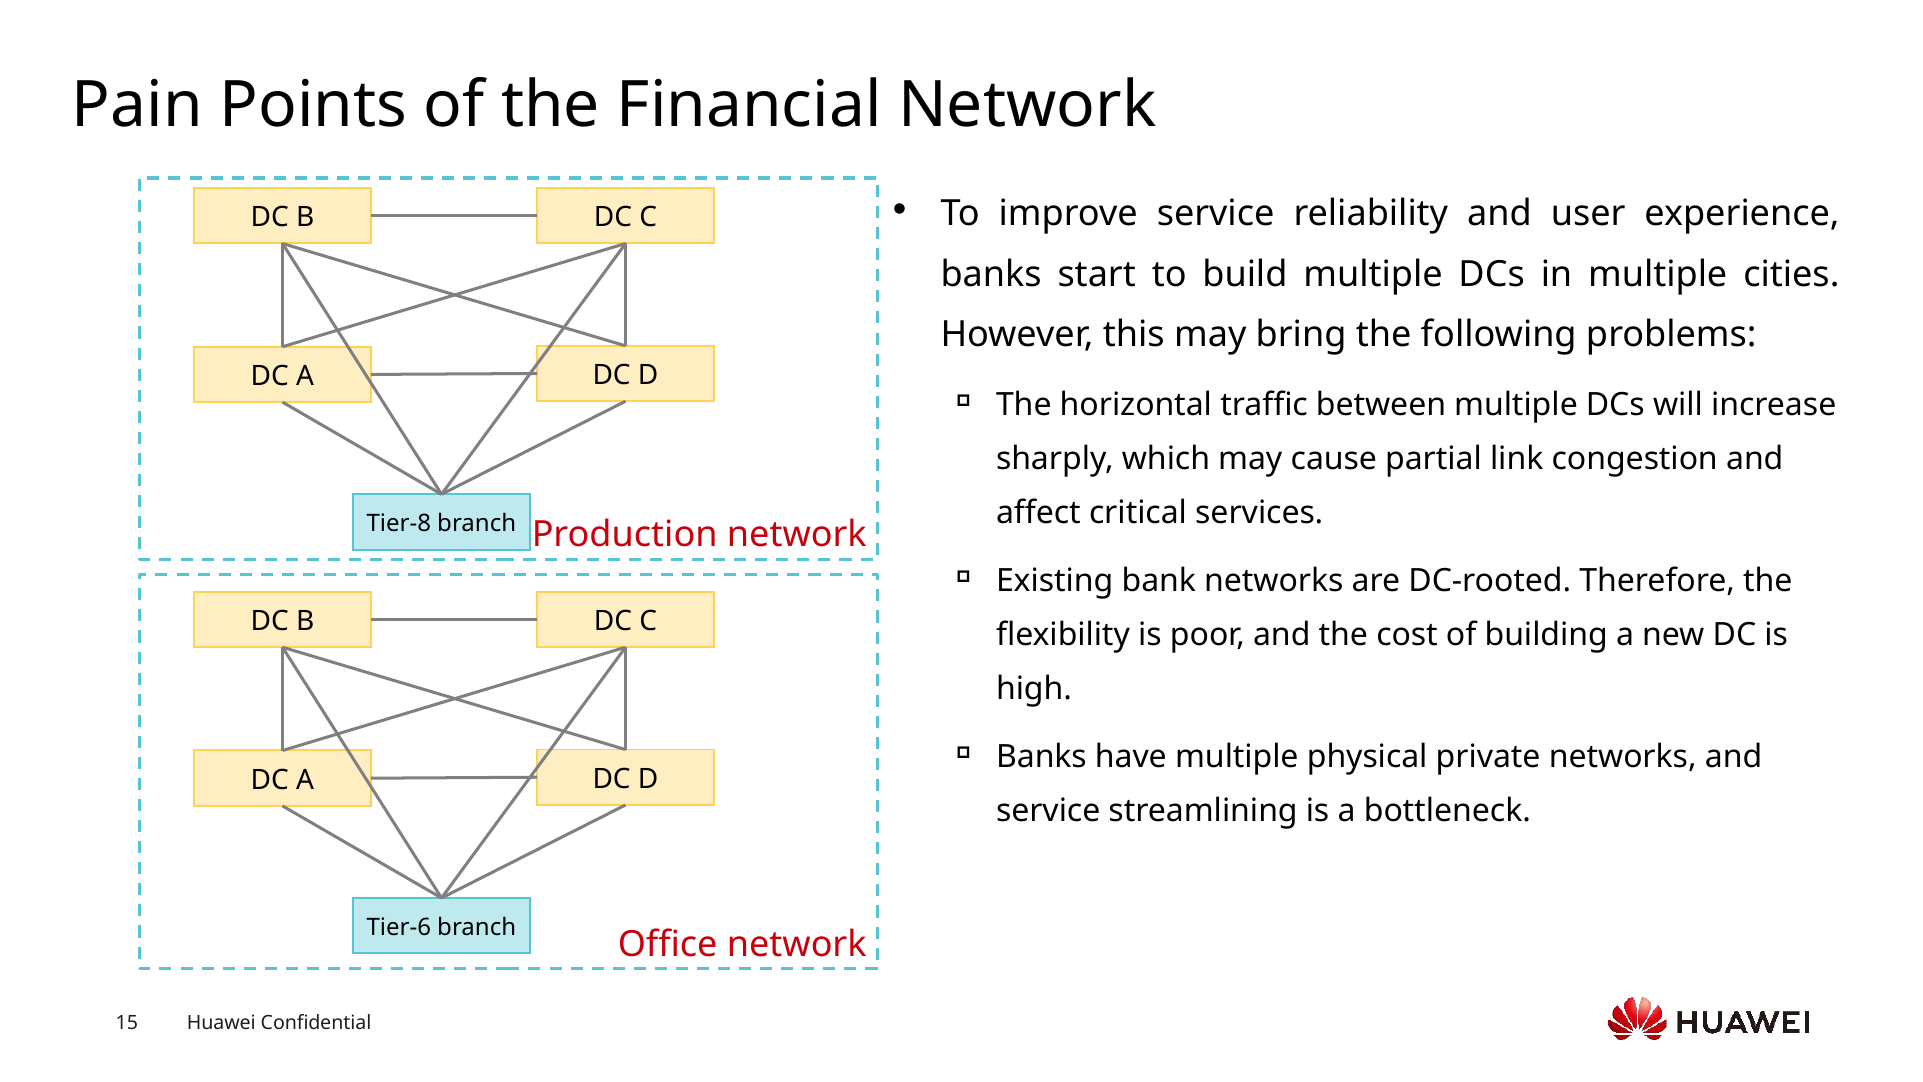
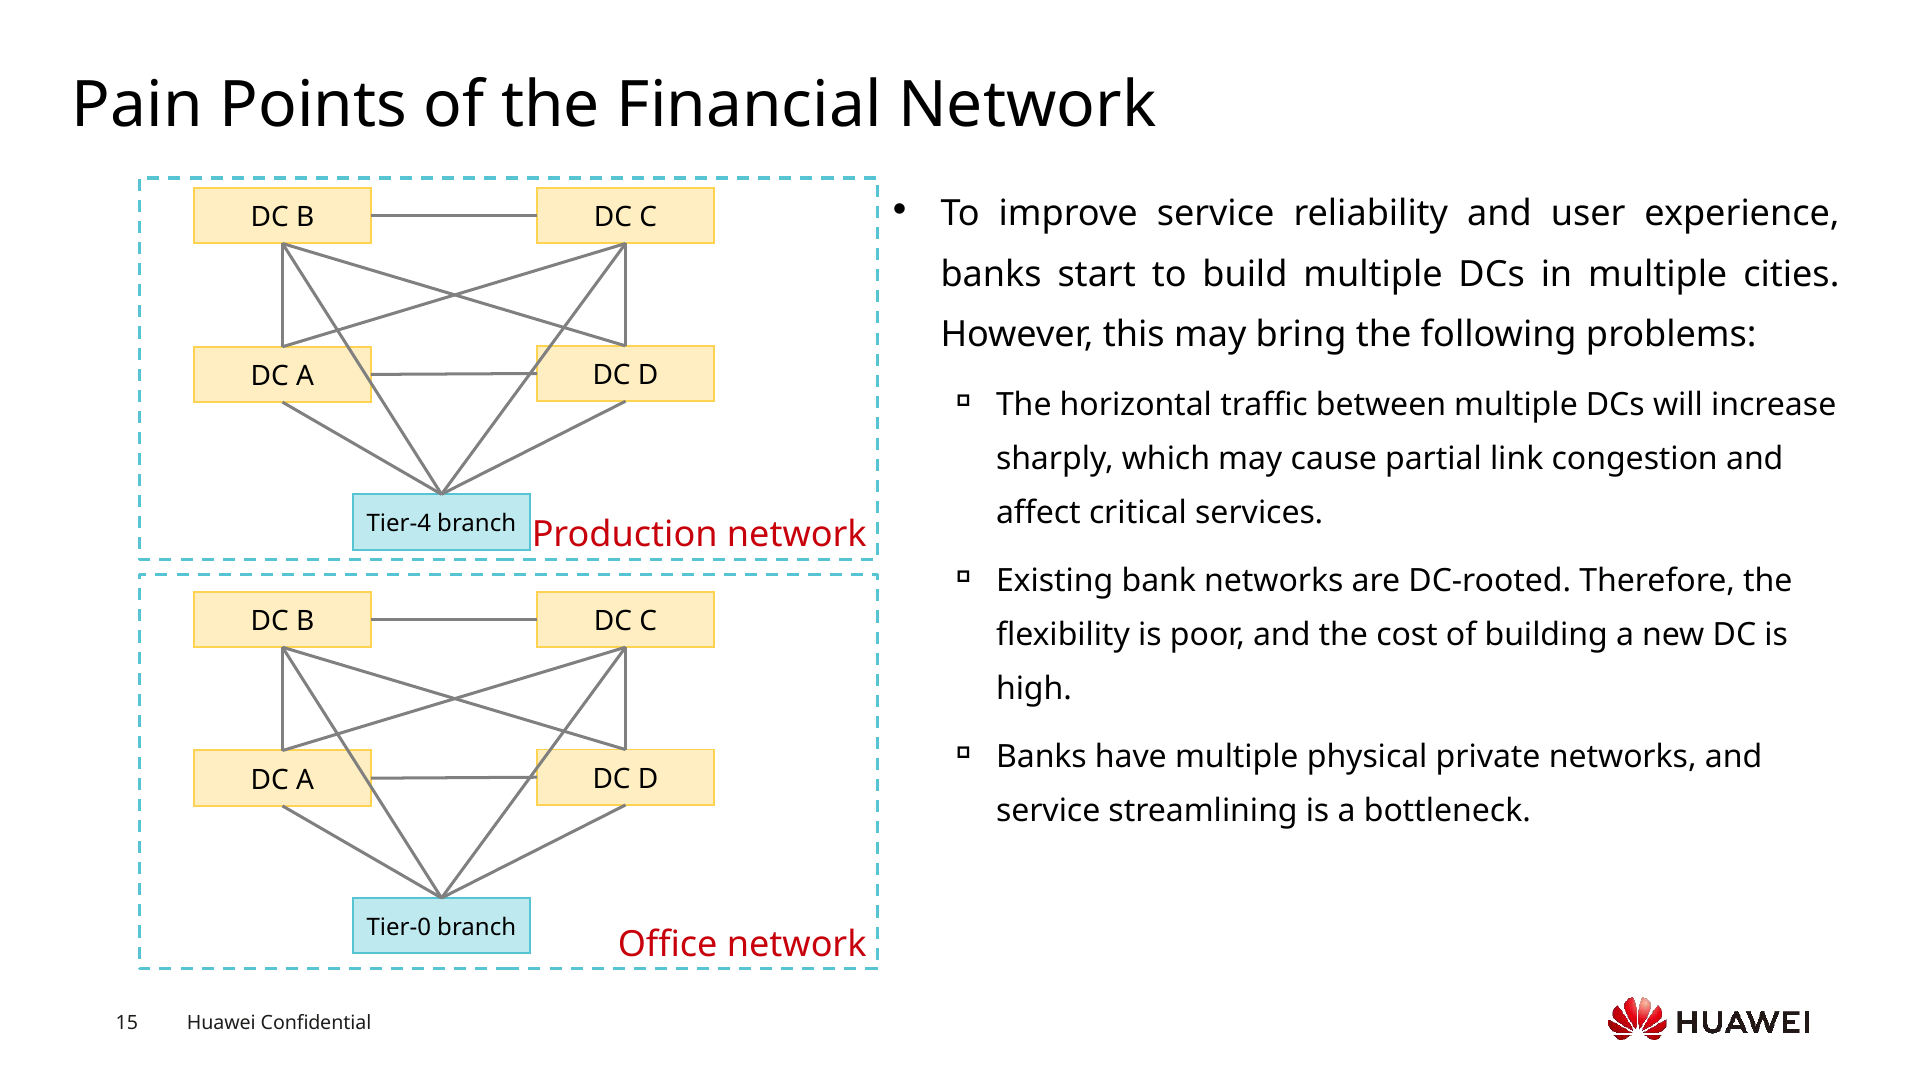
Tier-8: Tier-8 -> Tier-4
Tier-6: Tier-6 -> Tier-0
